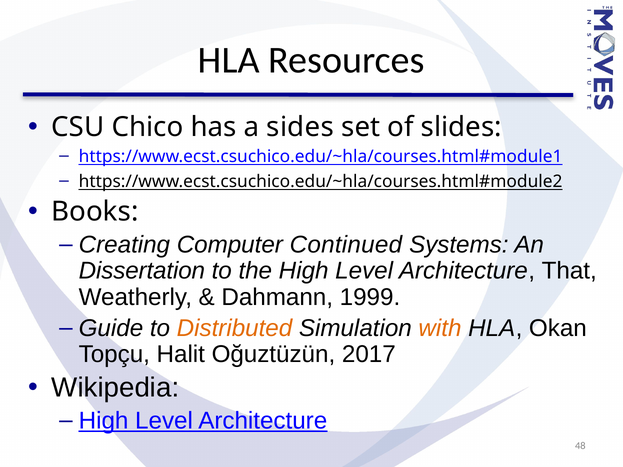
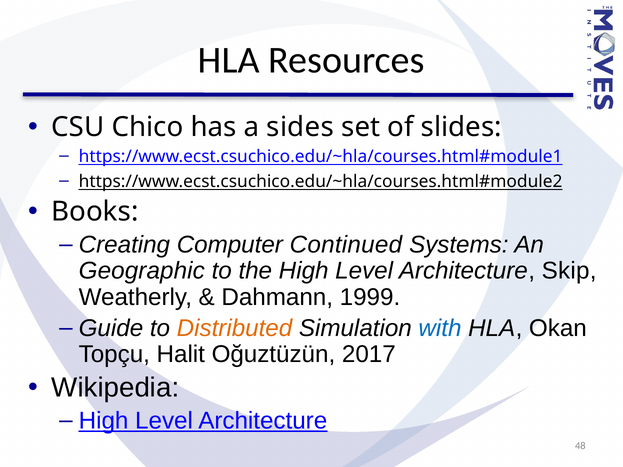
Dissertation: Dissertation -> Geographic
That: That -> Skip
with colour: orange -> blue
